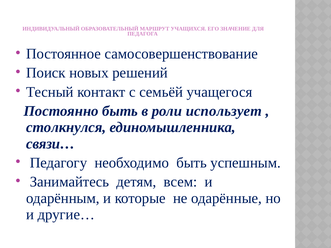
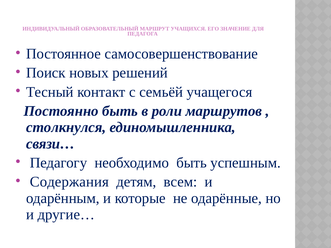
использует: использует -> маршрутов
Занимайтесь: Занимайтесь -> Содержания
